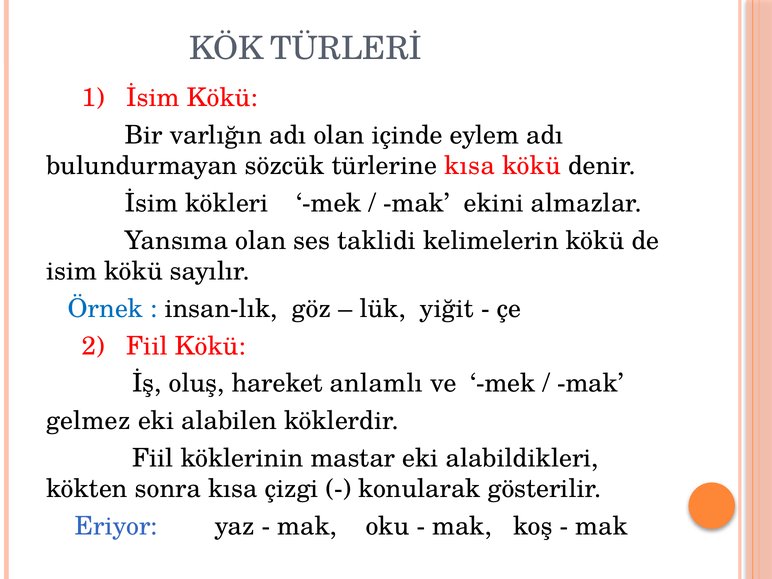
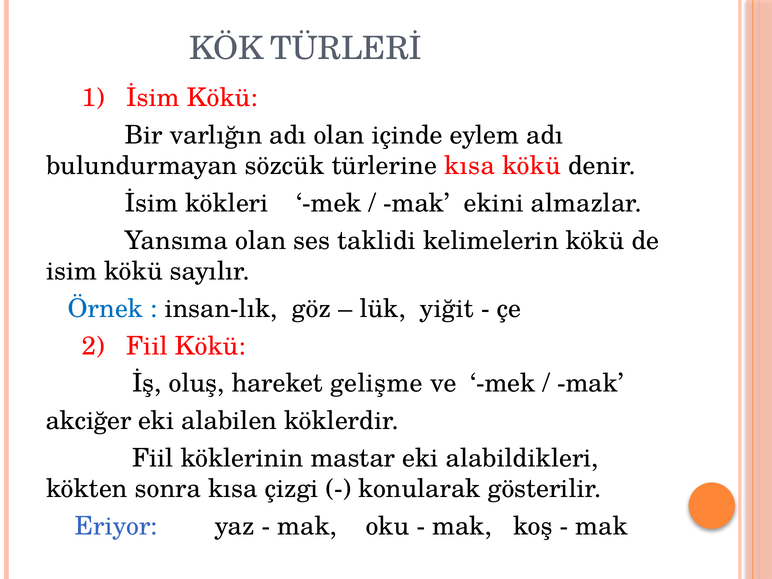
anlamlı: anlamlı -> gelişme
gelmez: gelmez -> akciğer
